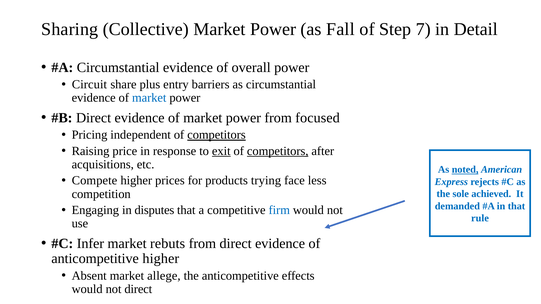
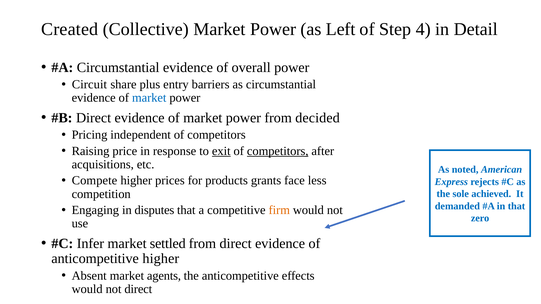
Sharing: Sharing -> Created
Fall: Fall -> Left
7: 7 -> 4
focused: focused -> decided
competitors at (216, 135) underline: present -> none
noted underline: present -> none
trying: trying -> grants
firm colour: blue -> orange
rule: rule -> zero
rebuts: rebuts -> settled
allege: allege -> agents
